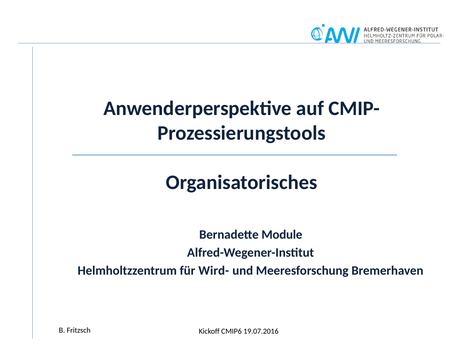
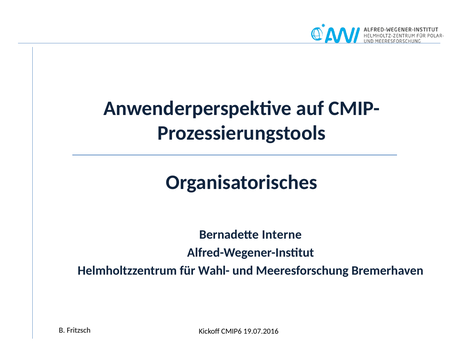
Module: Module -> Interne
Wird-: Wird- -> Wahl-
